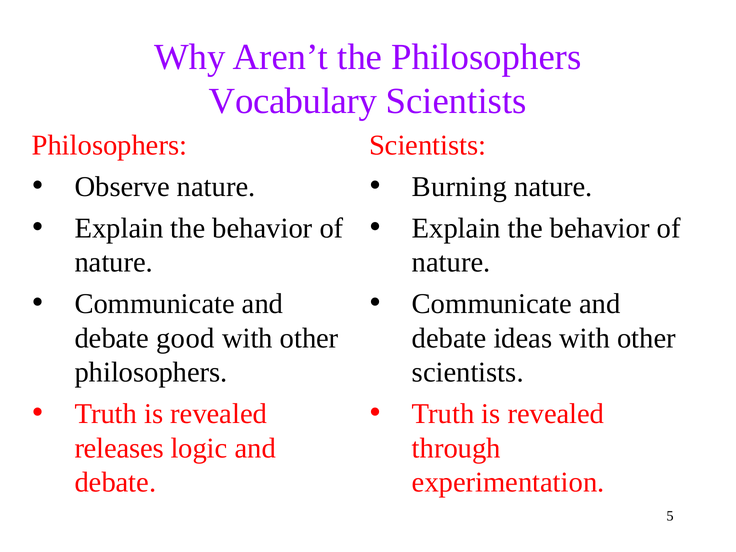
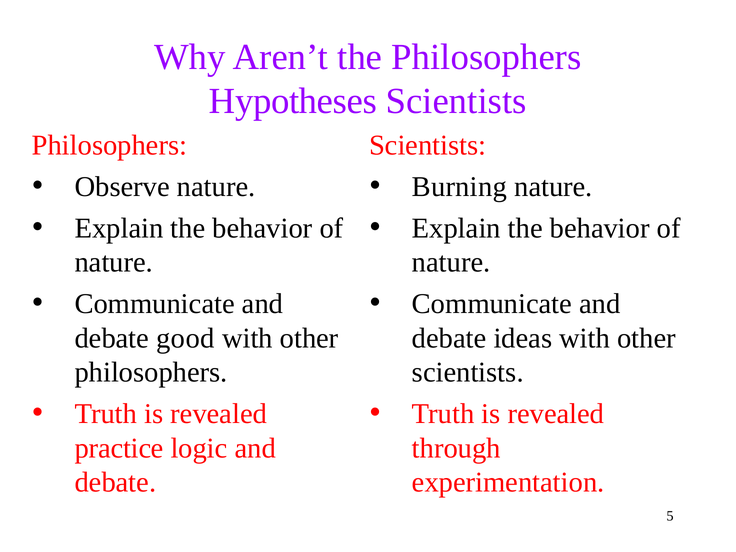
Vocabulary: Vocabulary -> Hypotheses
releases: releases -> practice
